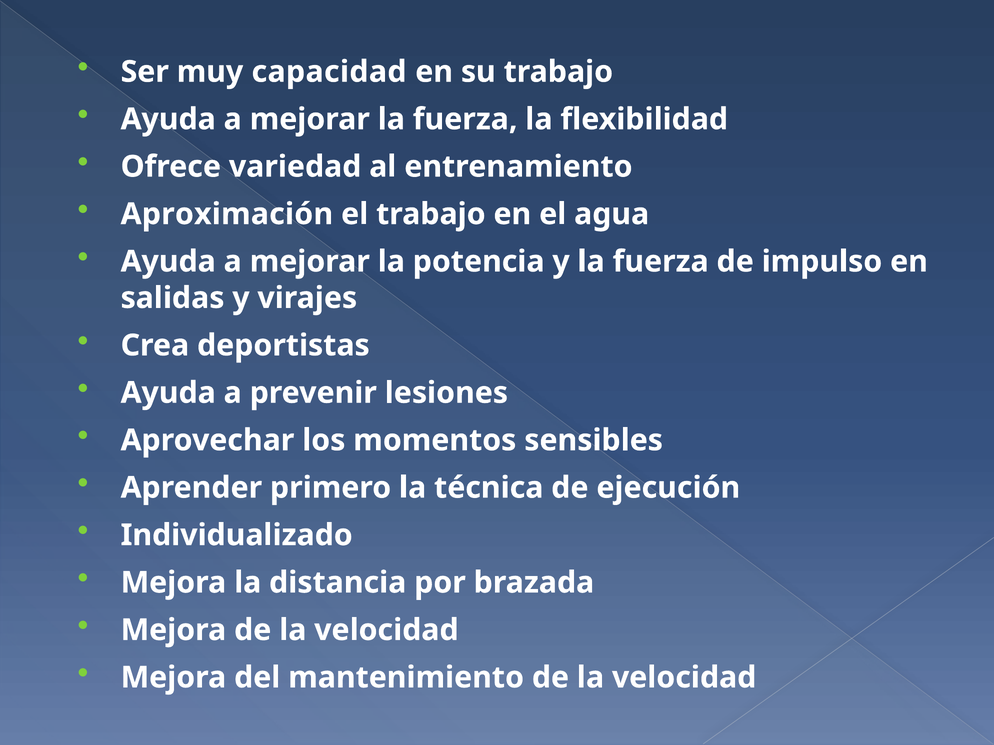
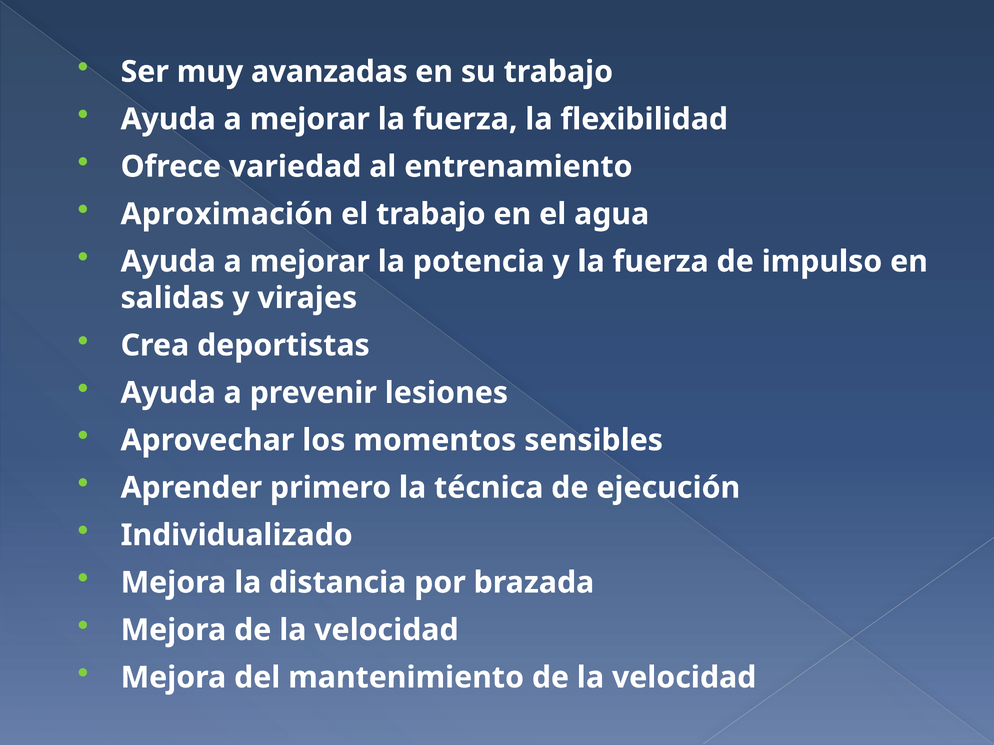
capacidad: capacidad -> avanzadas
